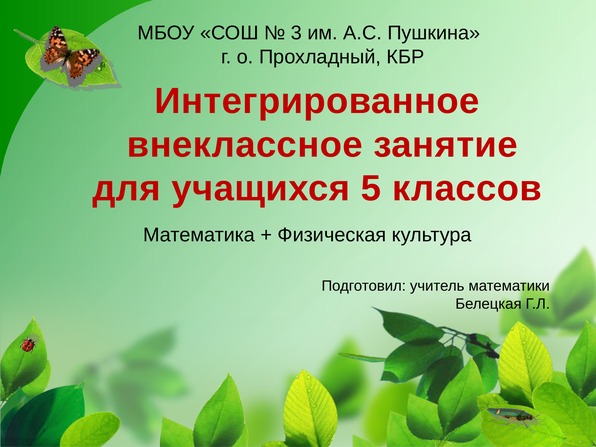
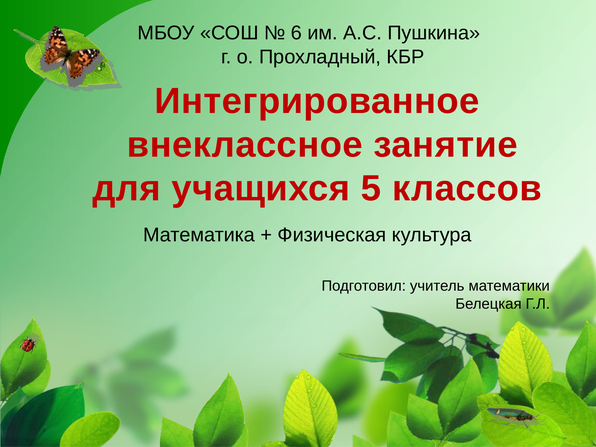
3: 3 -> 6
